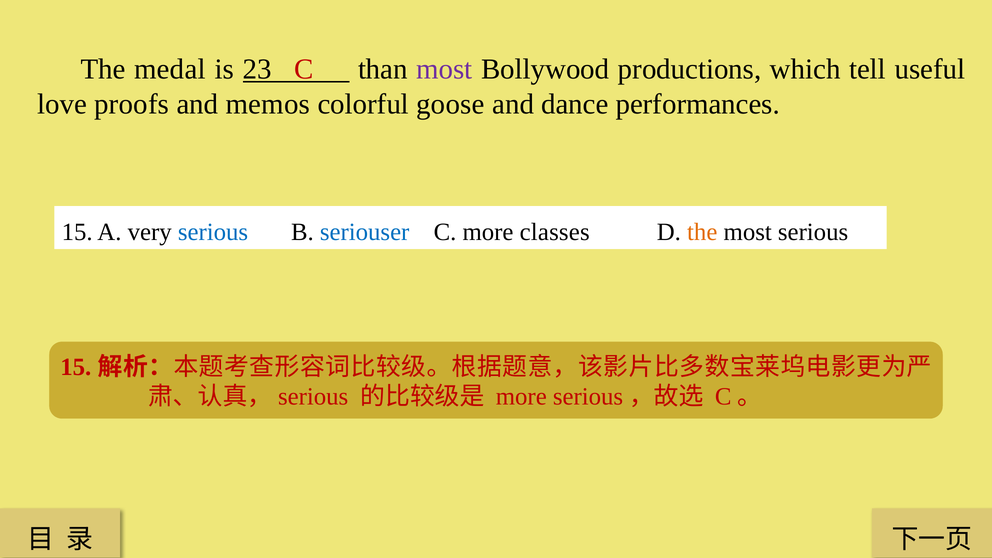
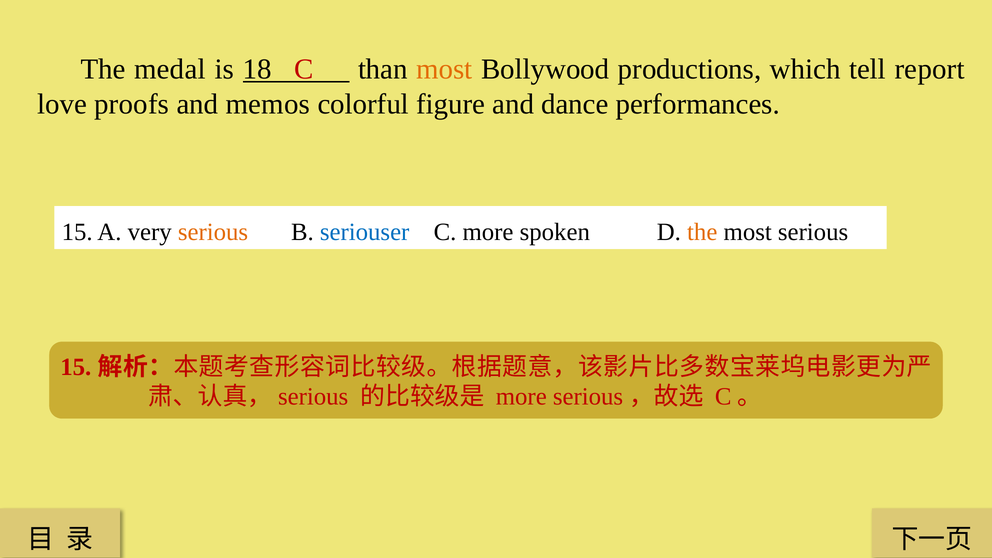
23: 23 -> 18
most at (444, 69) colour: purple -> orange
useful: useful -> report
goose: goose -> figure
serious at (213, 232) colour: blue -> orange
classes: classes -> spoken
